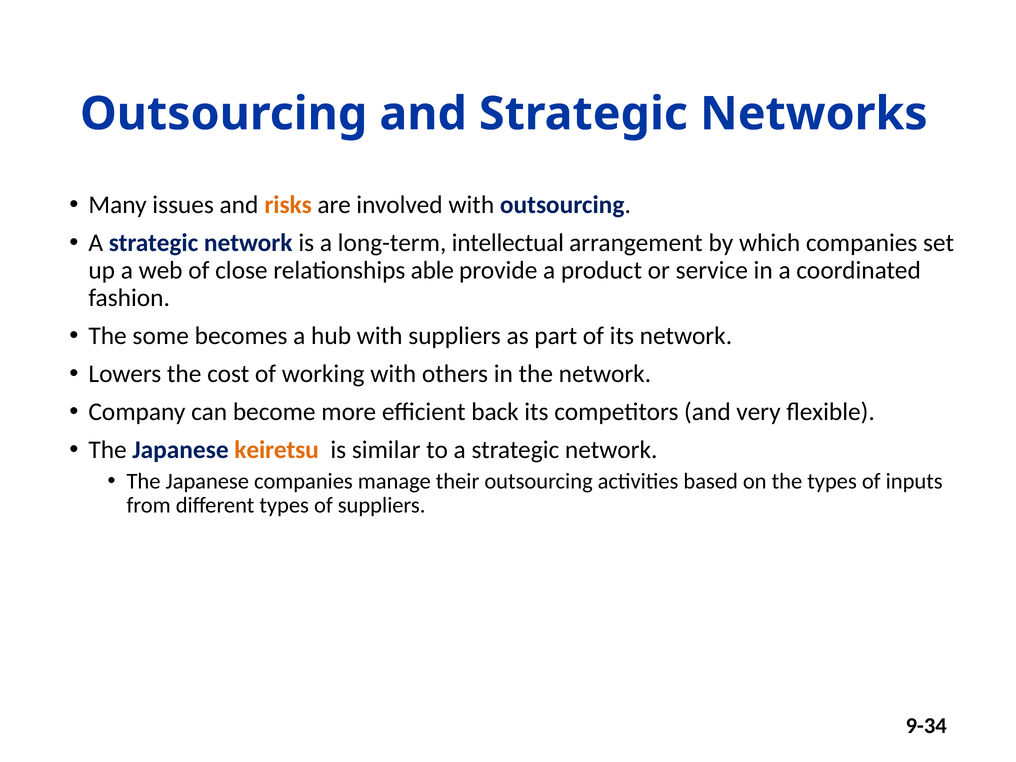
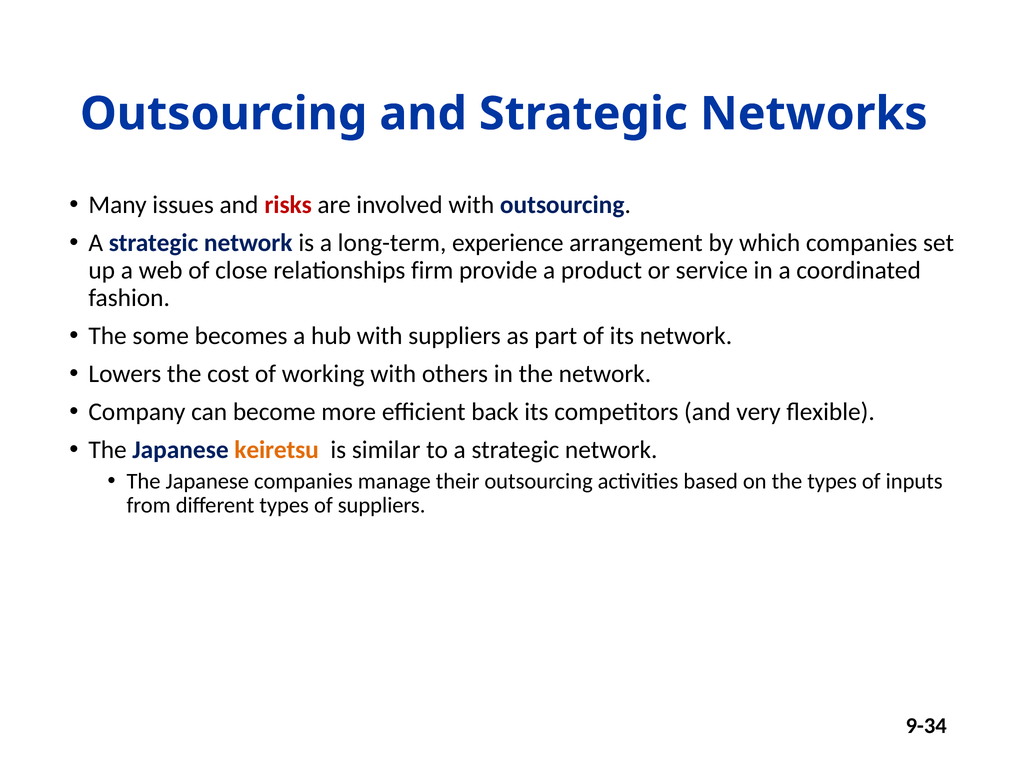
risks colour: orange -> red
intellectual: intellectual -> experience
able: able -> firm
